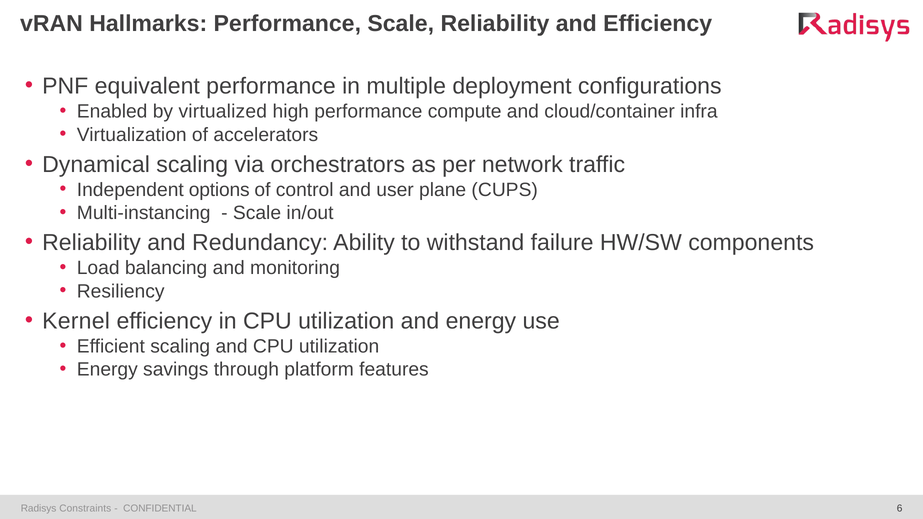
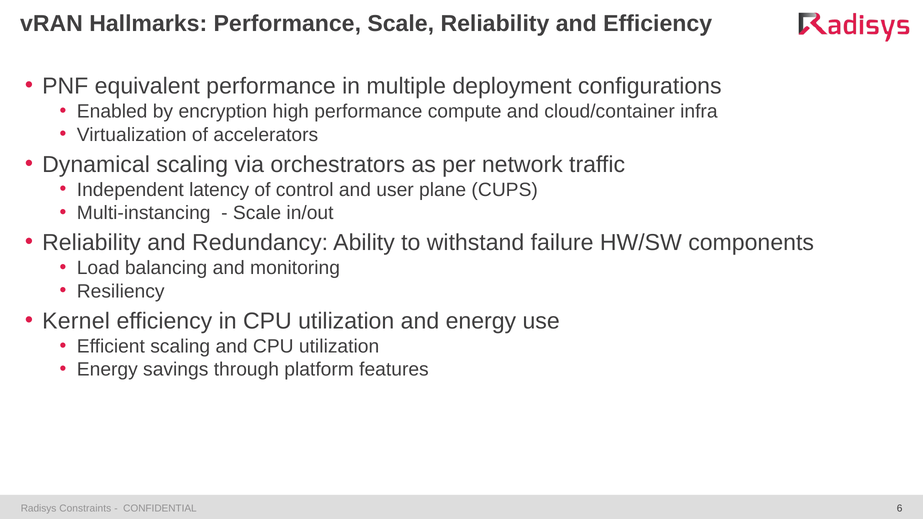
virtualized: virtualized -> encryption
options: options -> latency
